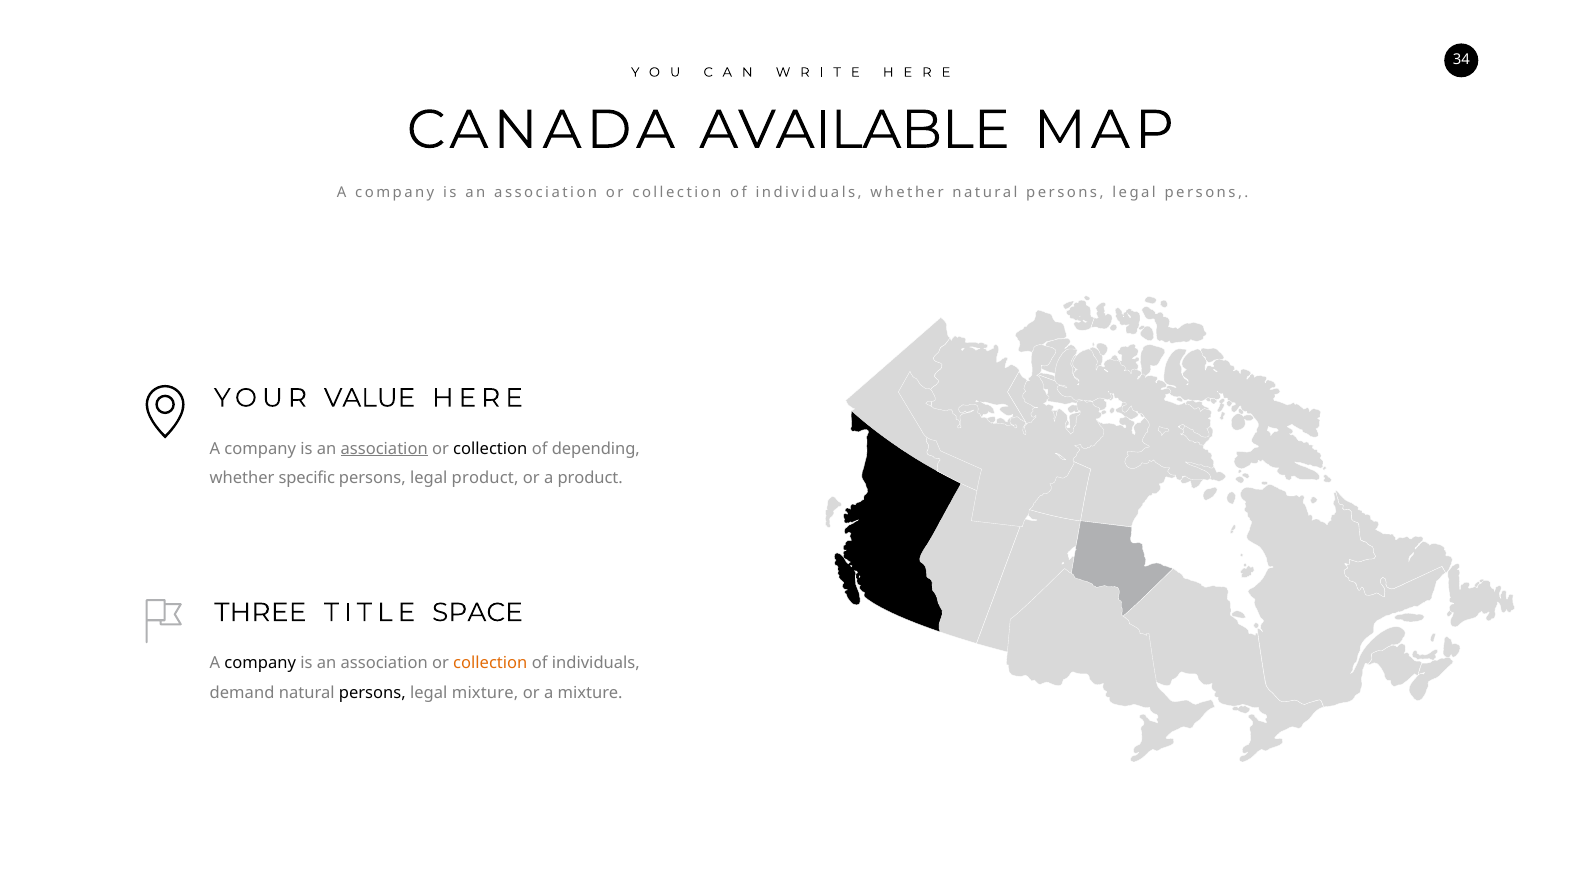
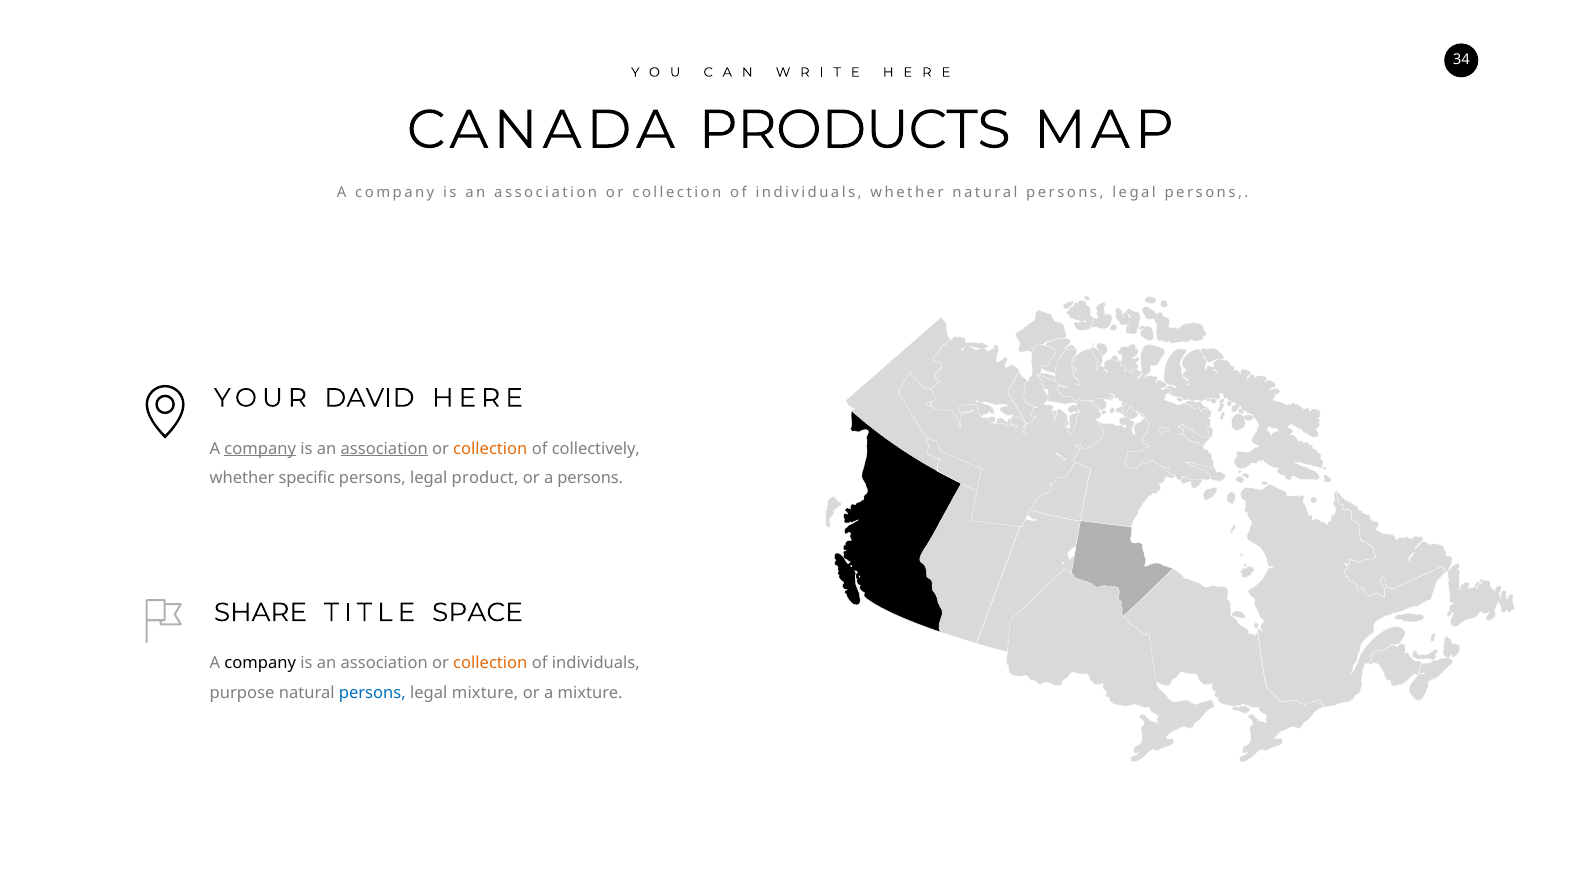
AVAILABLE: AVAILABLE -> PRODUCTS
VALUE: VALUE -> DAVID
company at (260, 449) underline: none -> present
collection at (490, 449) colour: black -> orange
depending: depending -> collectively
a product: product -> persons
THREE: THREE -> SHARE
demand: demand -> purpose
persons at (372, 693) colour: black -> blue
